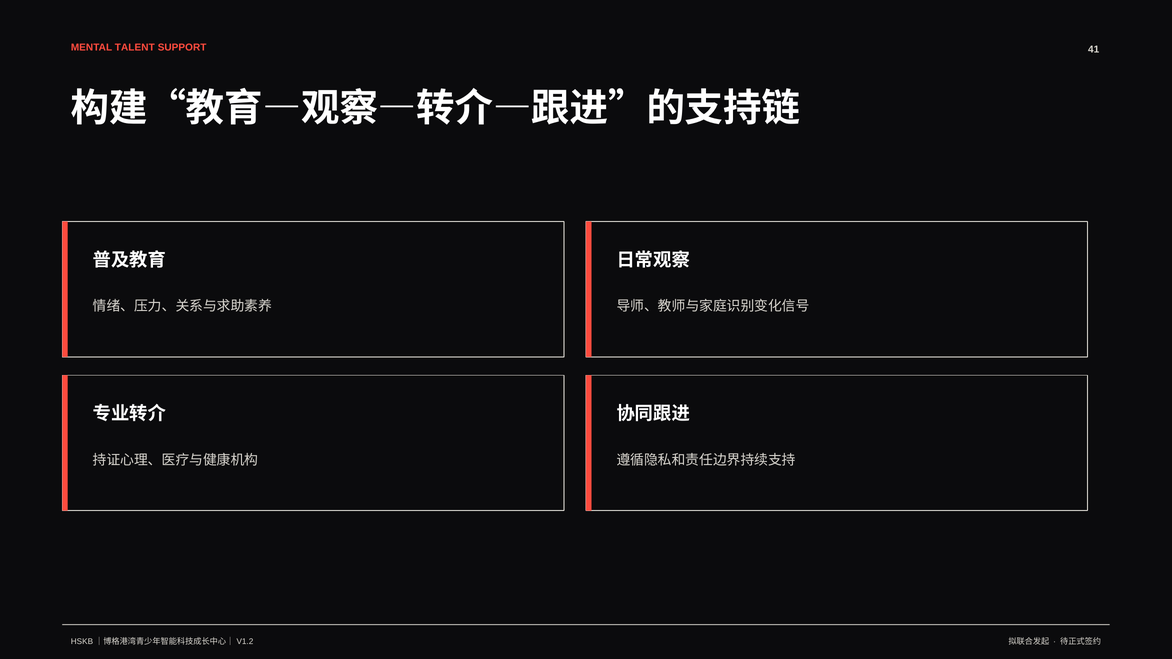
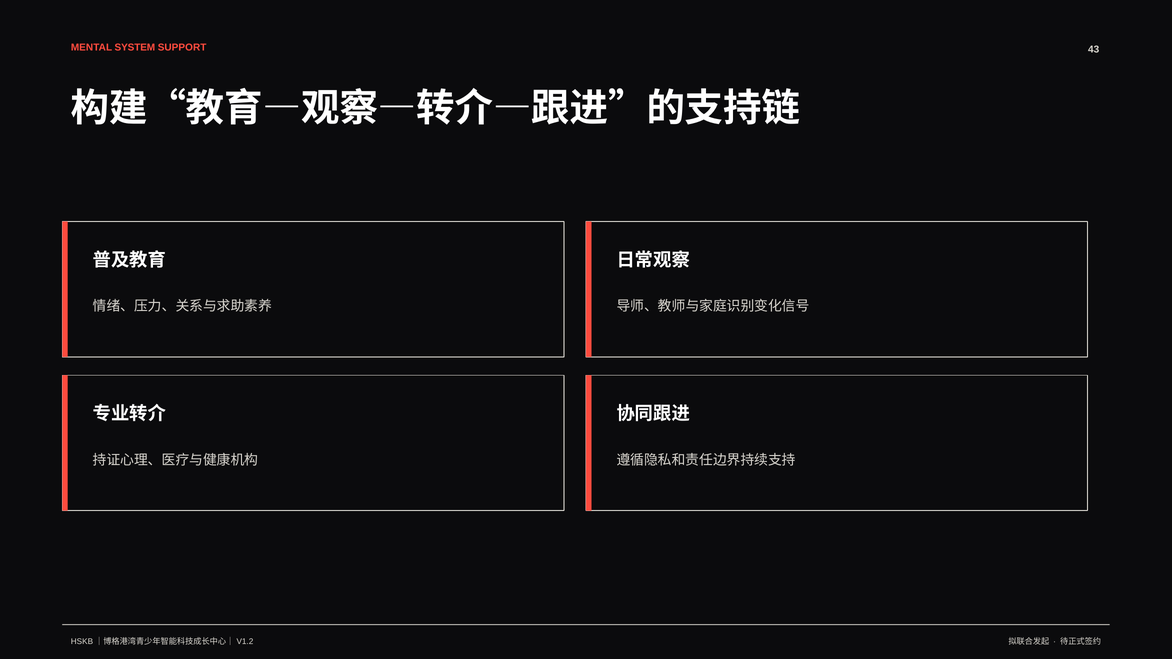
TALENT: TALENT -> SYSTEM
41: 41 -> 43
